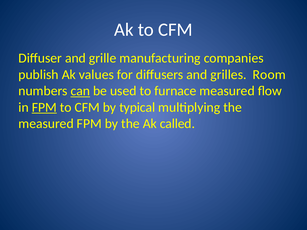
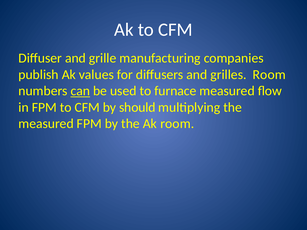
FPM at (44, 107) underline: present -> none
typical: typical -> should
Ak called: called -> room
